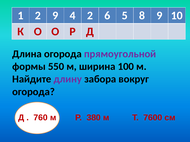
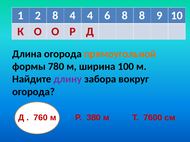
2 9: 9 -> 8
4 2: 2 -> 4
6 5: 5 -> 8
прямоугольной colour: purple -> orange
550: 550 -> 780
